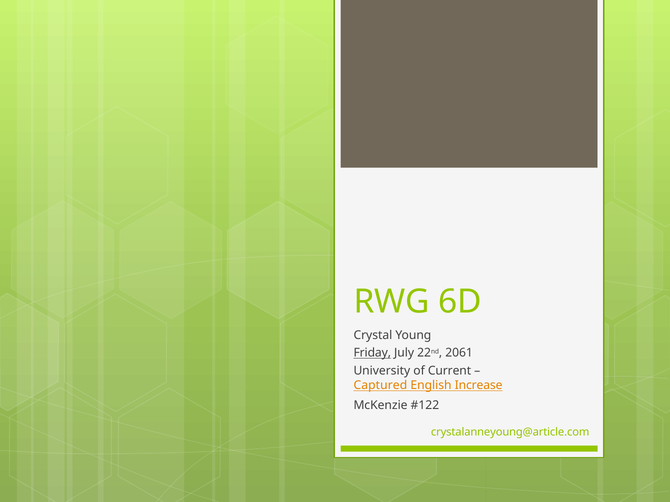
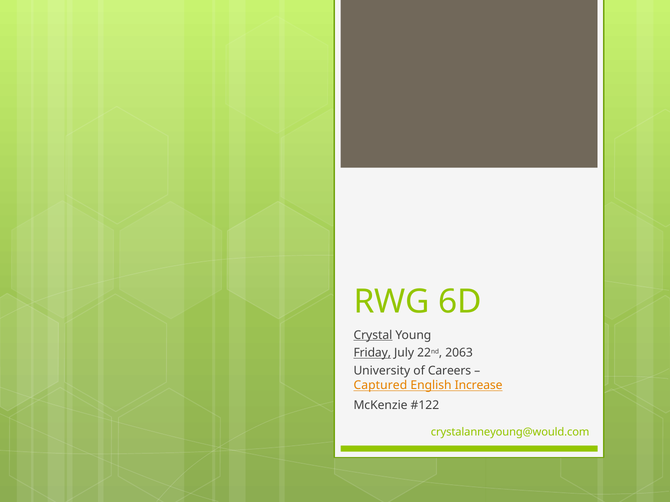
Crystal underline: none -> present
2061: 2061 -> 2063
Current: Current -> Careers
crystalanneyoung@article.com: crystalanneyoung@article.com -> crystalanneyoung@would.com
